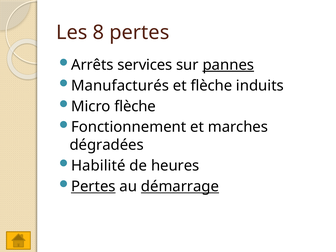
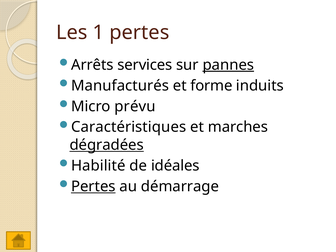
8: 8 -> 1
et flèche: flèche -> forme
Micro flèche: flèche -> prévu
Fonctionnement: Fonctionnement -> Caractéristiques
dégradées underline: none -> present
heures: heures -> idéales
démarrage underline: present -> none
